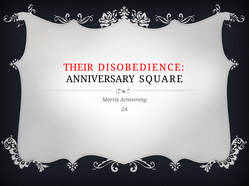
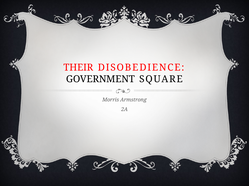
ANNIVERSARY: ANNIVERSARY -> GOVERNMENT
